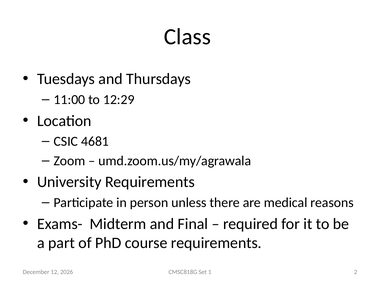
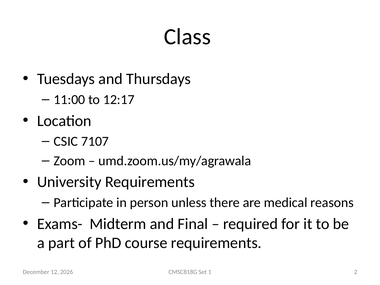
12:29: 12:29 -> 12:17
4681: 4681 -> 7107
